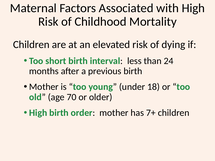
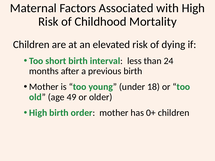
70: 70 -> 49
7+: 7+ -> 0+
